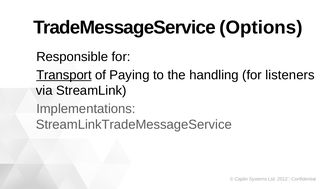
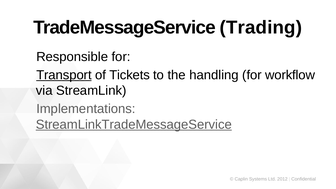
Options: Options -> Trading
Paying: Paying -> Tickets
listeners: listeners -> workflow
StreamLinkTradeMessageService underline: none -> present
